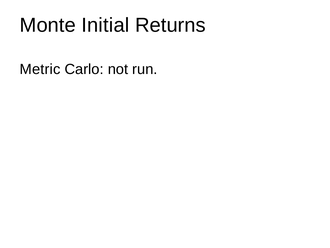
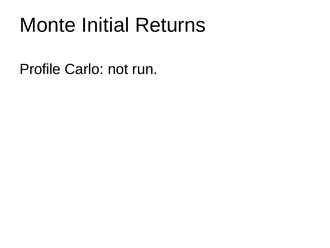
Metric: Metric -> Profile
